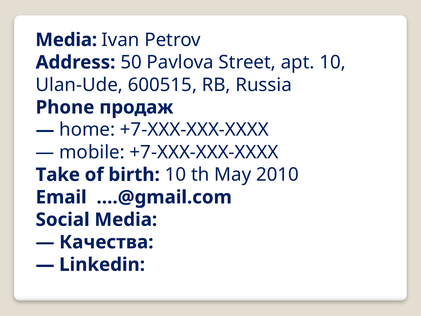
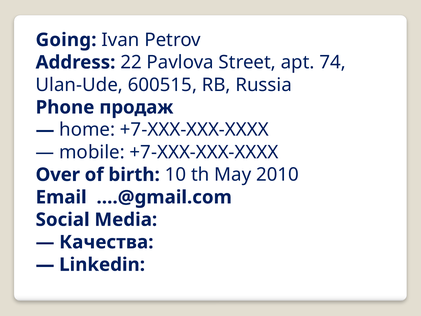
Media at (66, 40): Media -> Going
50: 50 -> 22
apt 10: 10 -> 74
Take: Take -> Over
